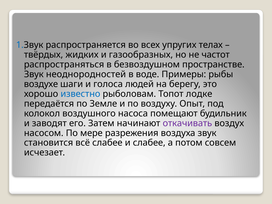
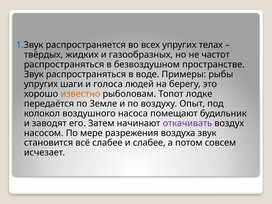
Звук неоднородностей: неоднородностей -> распространяться
воздухе at (41, 84): воздухе -> упругих
известно colour: blue -> orange
